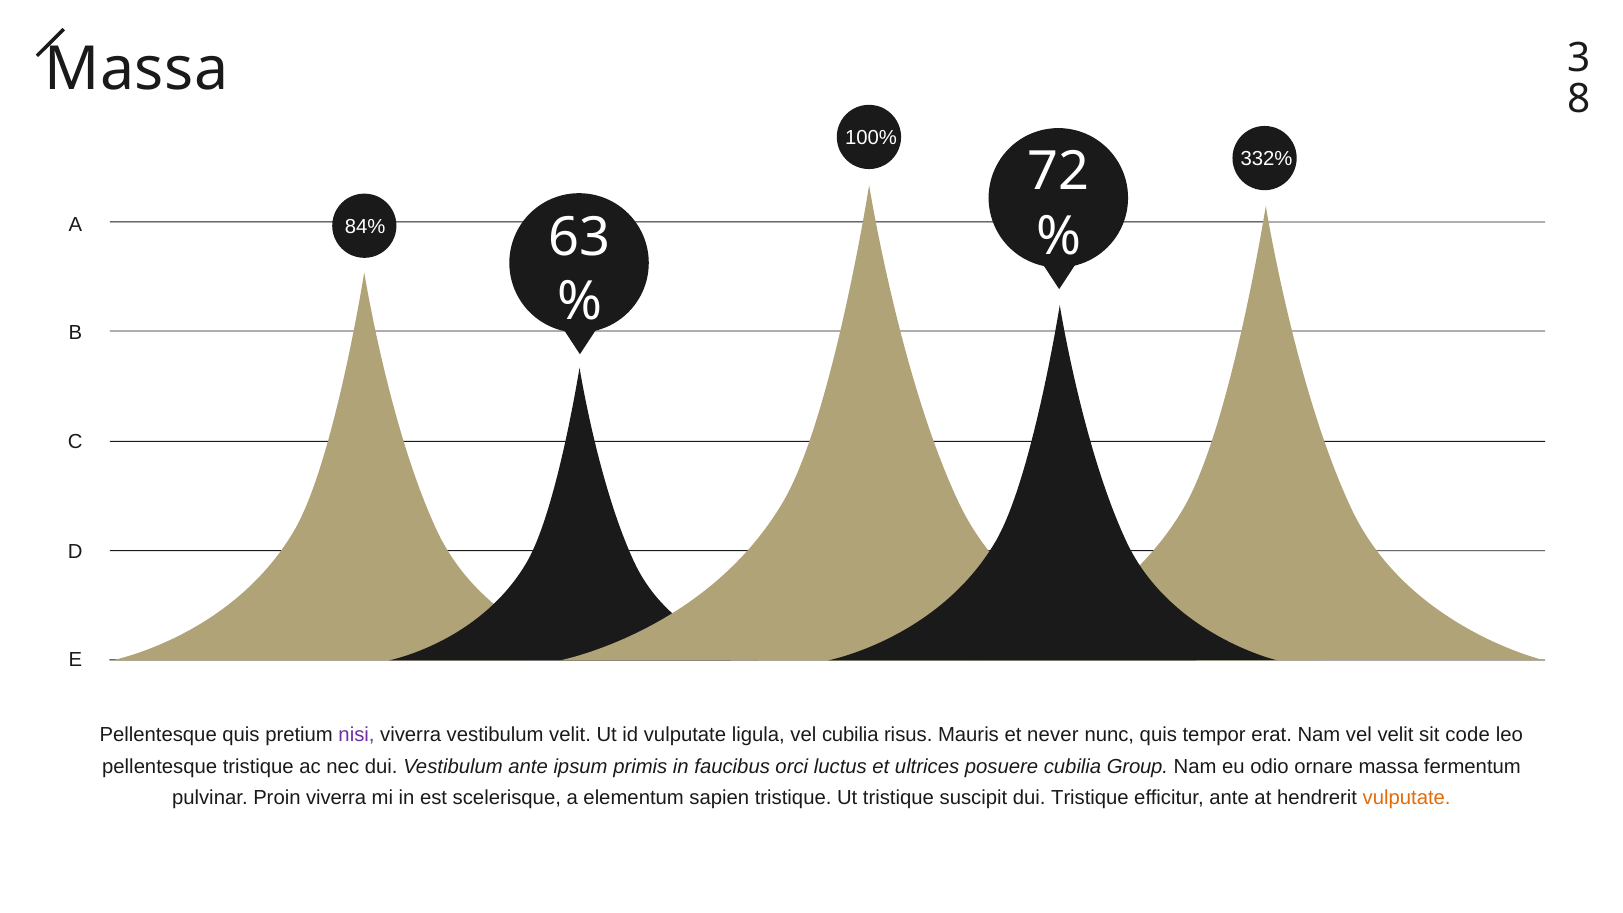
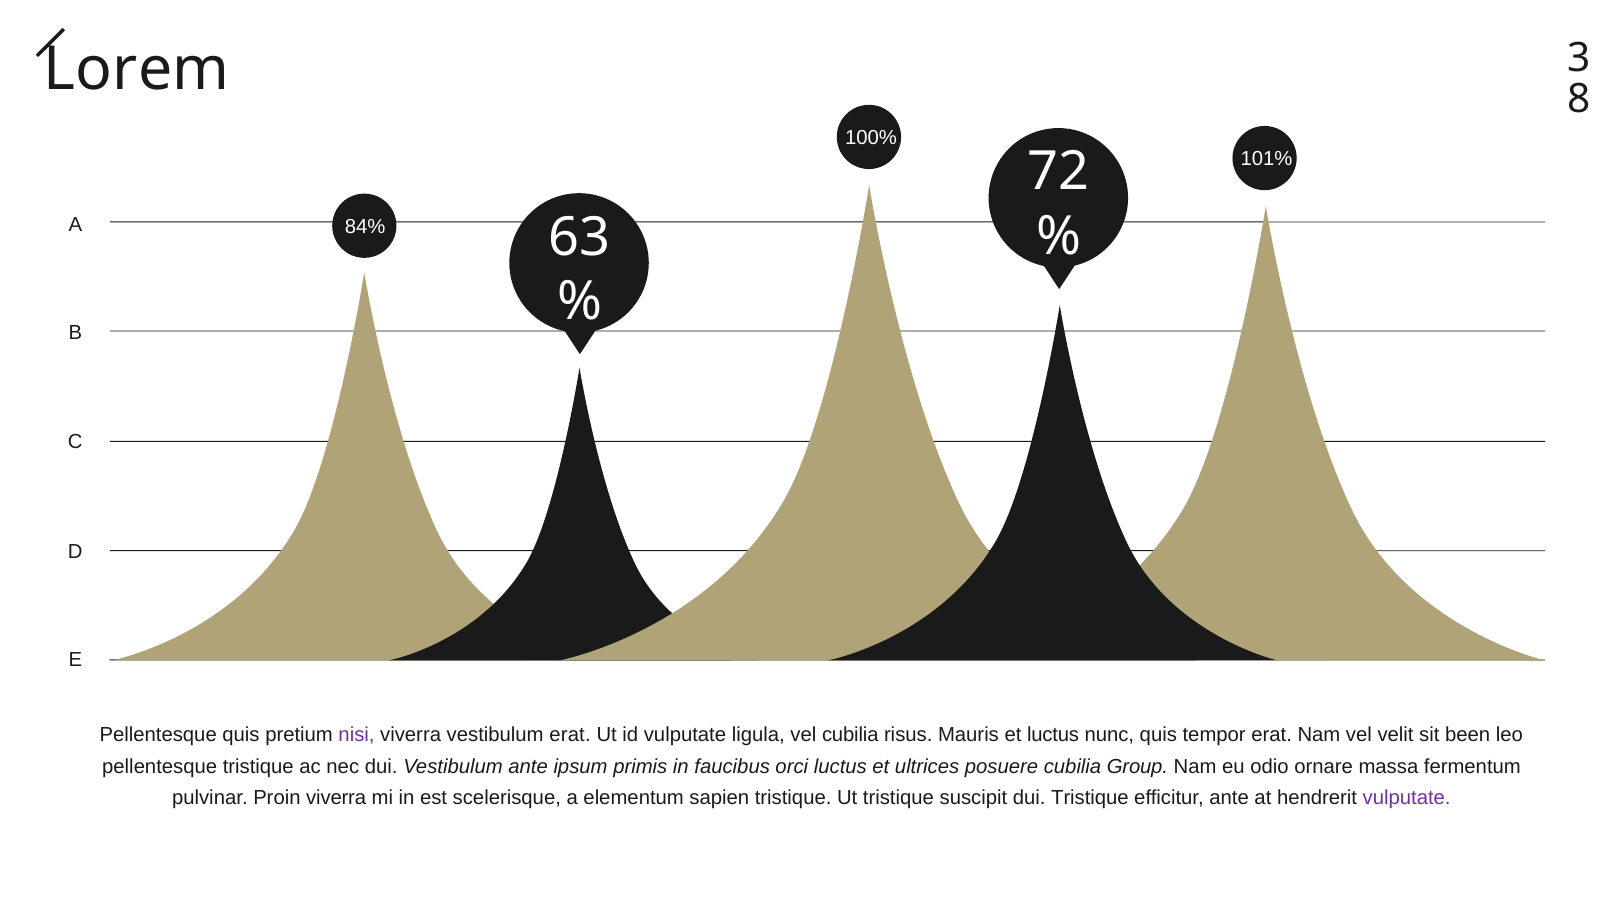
Massa at (136, 70): Massa -> Lorem
332%: 332% -> 101%
vestibulum velit: velit -> erat
et never: never -> luctus
code: code -> been
vulputate at (1407, 798) colour: orange -> purple
